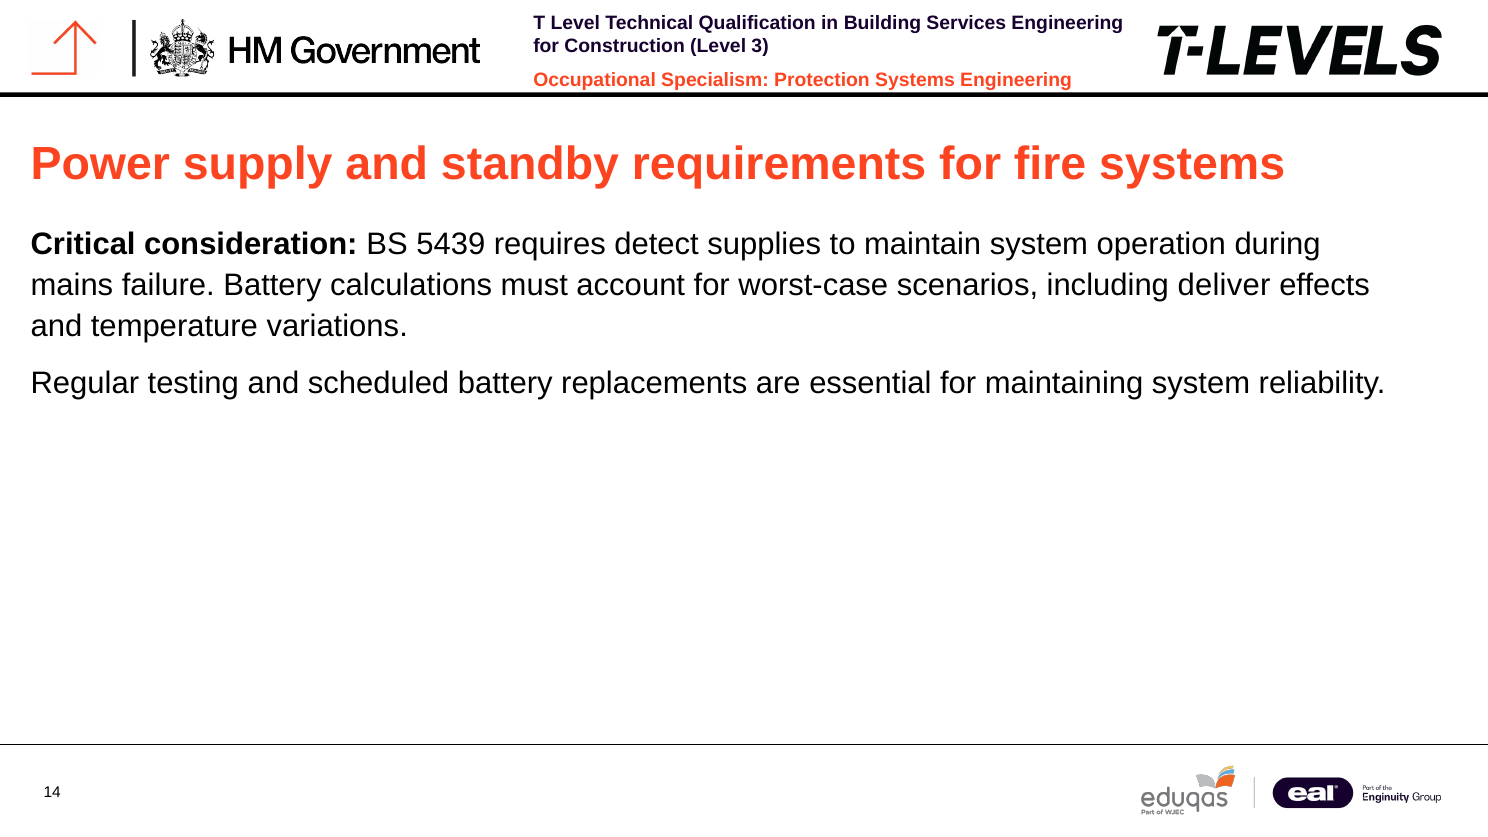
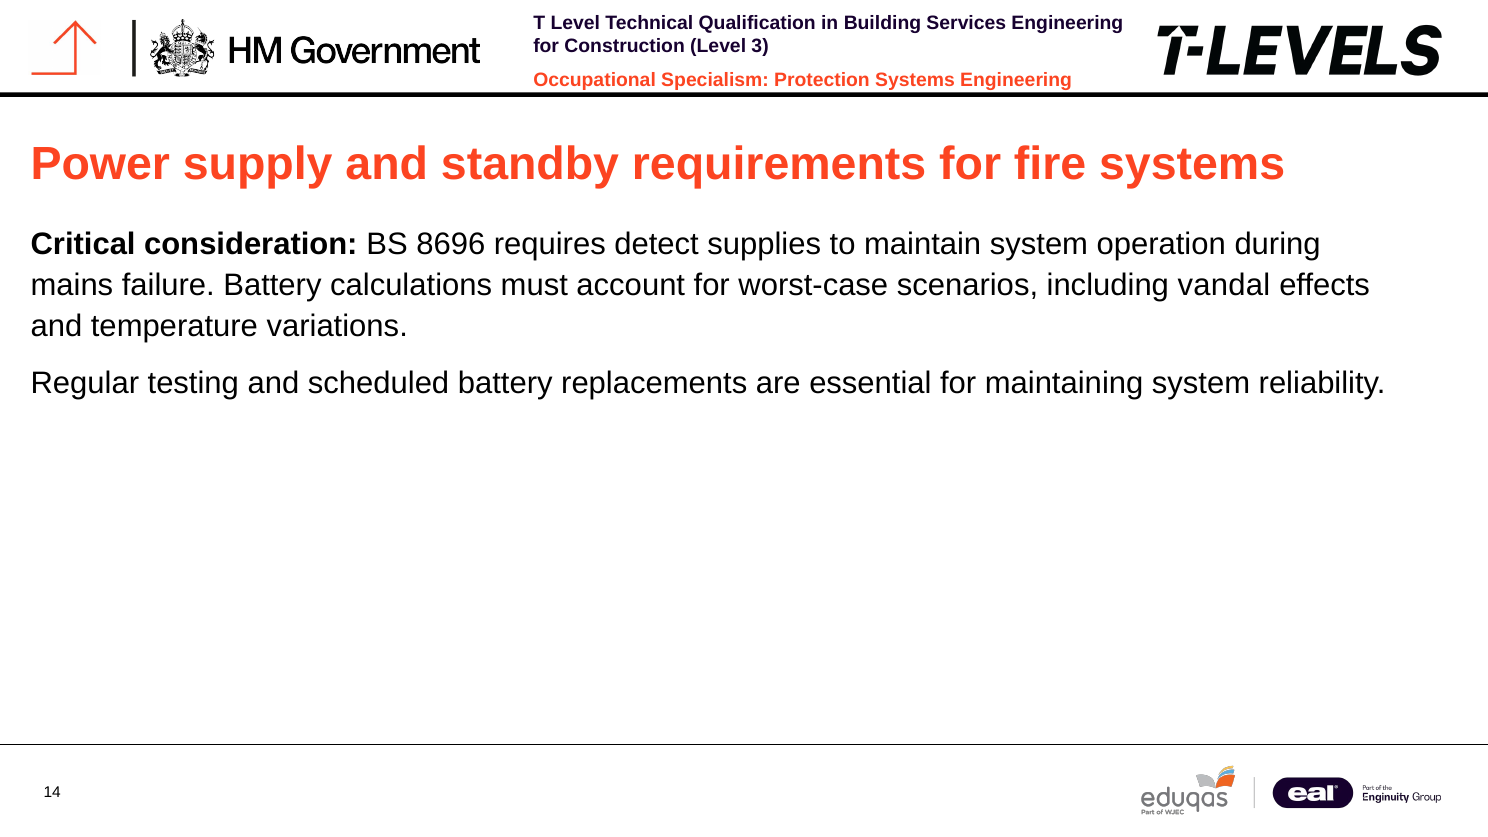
5439: 5439 -> 8696
deliver: deliver -> vandal
